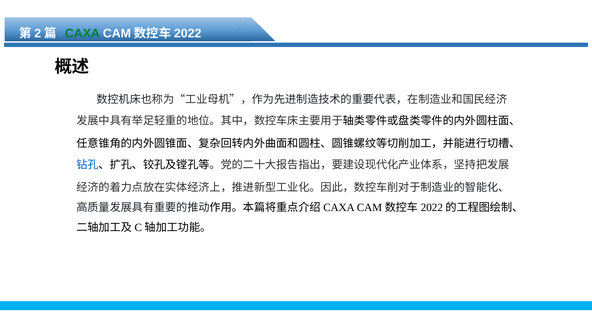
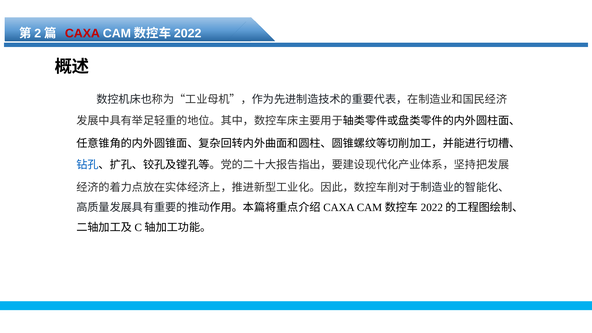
CAXA colour: green -> red
